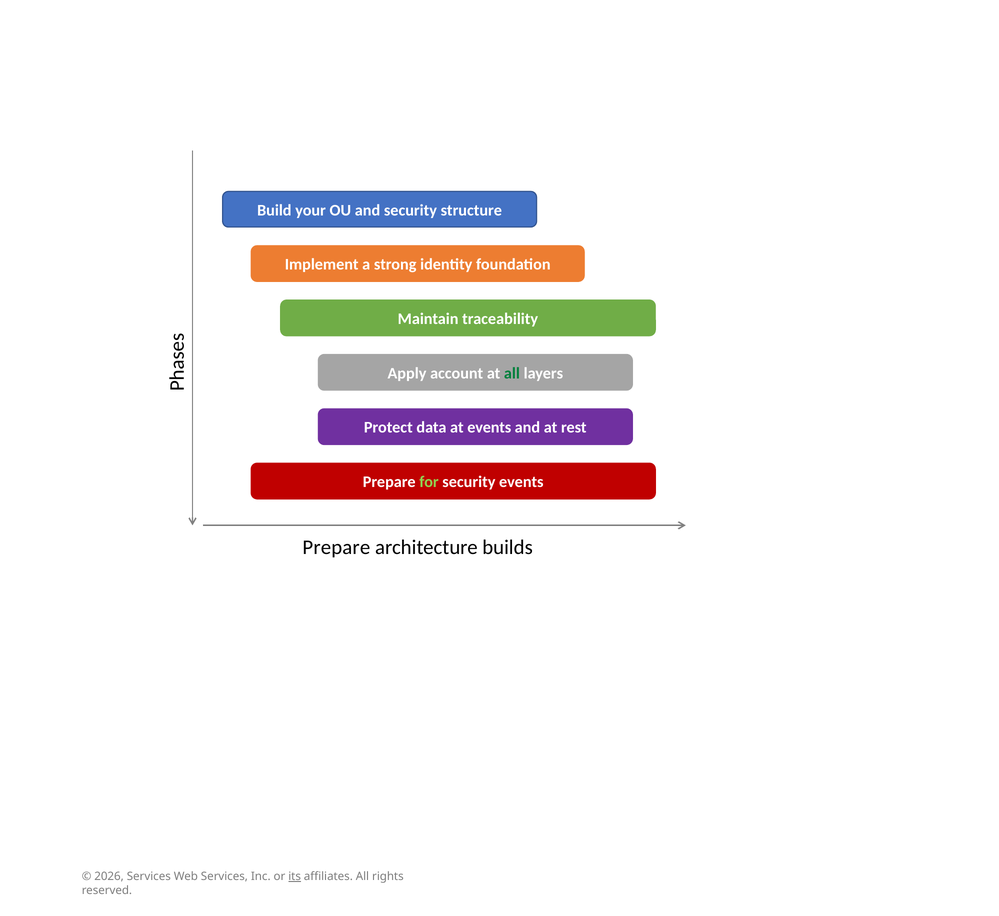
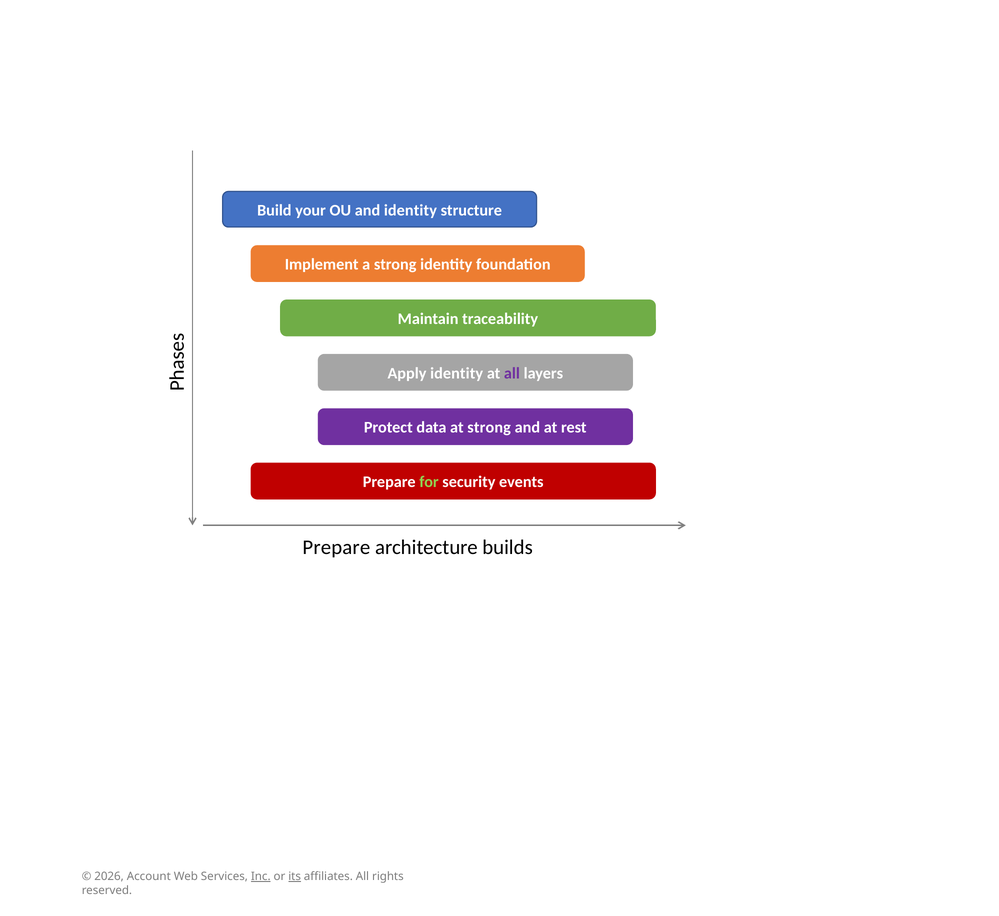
and security: security -> identity
Apply account: account -> identity
all at (512, 373) colour: green -> purple
at events: events -> strong
2026 Services: Services -> Account
Inc underline: none -> present
